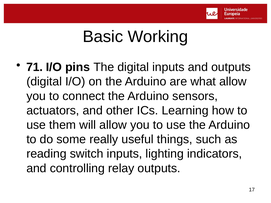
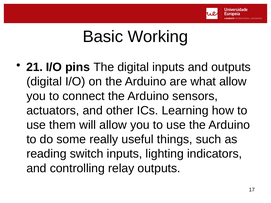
71: 71 -> 21
